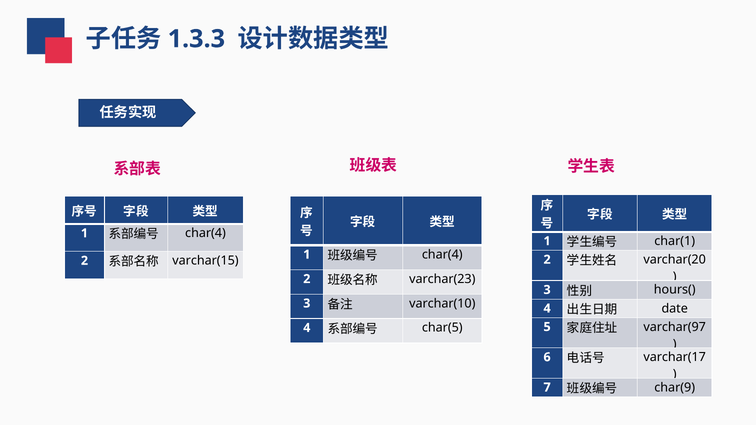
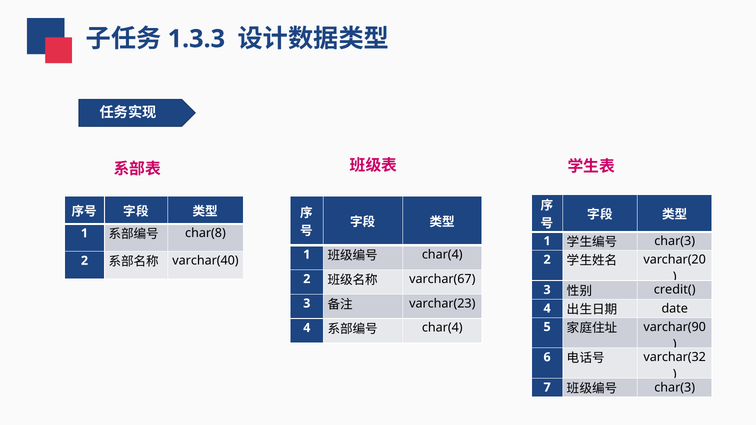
char(4 at (205, 233): char(4 -> char(8
char(1 at (675, 241): char(1 -> char(3
varchar(15: varchar(15 -> varchar(40
varchar(23: varchar(23 -> varchar(67
hours(: hours( -> credit(
varchar(10: varchar(10 -> varchar(23
varchar(97: varchar(97 -> varchar(90
char(5 at (442, 328): char(5 -> char(4
varchar(17: varchar(17 -> varchar(32
char(9 at (675, 388): char(9 -> char(3
